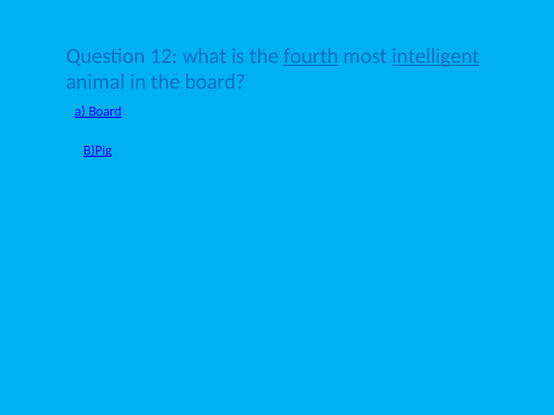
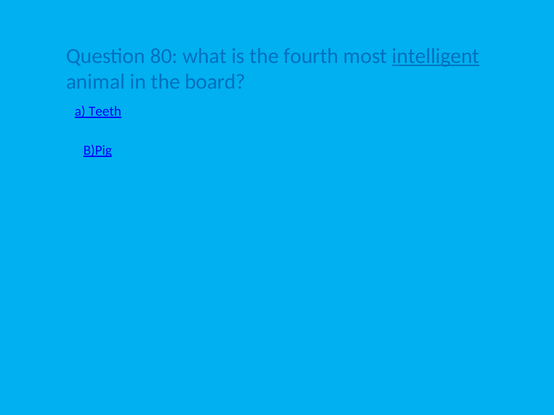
12: 12 -> 80
fourth underline: present -> none
a Board: Board -> Teeth
